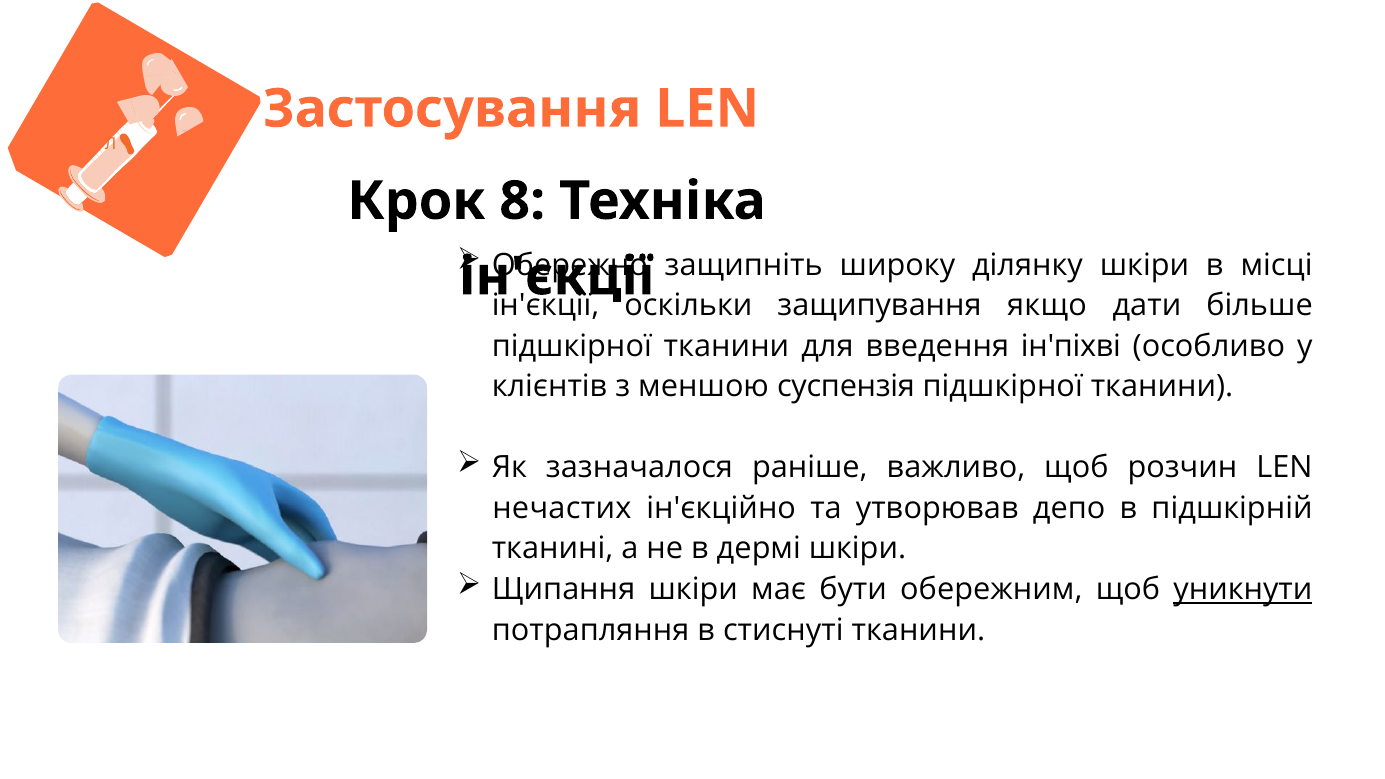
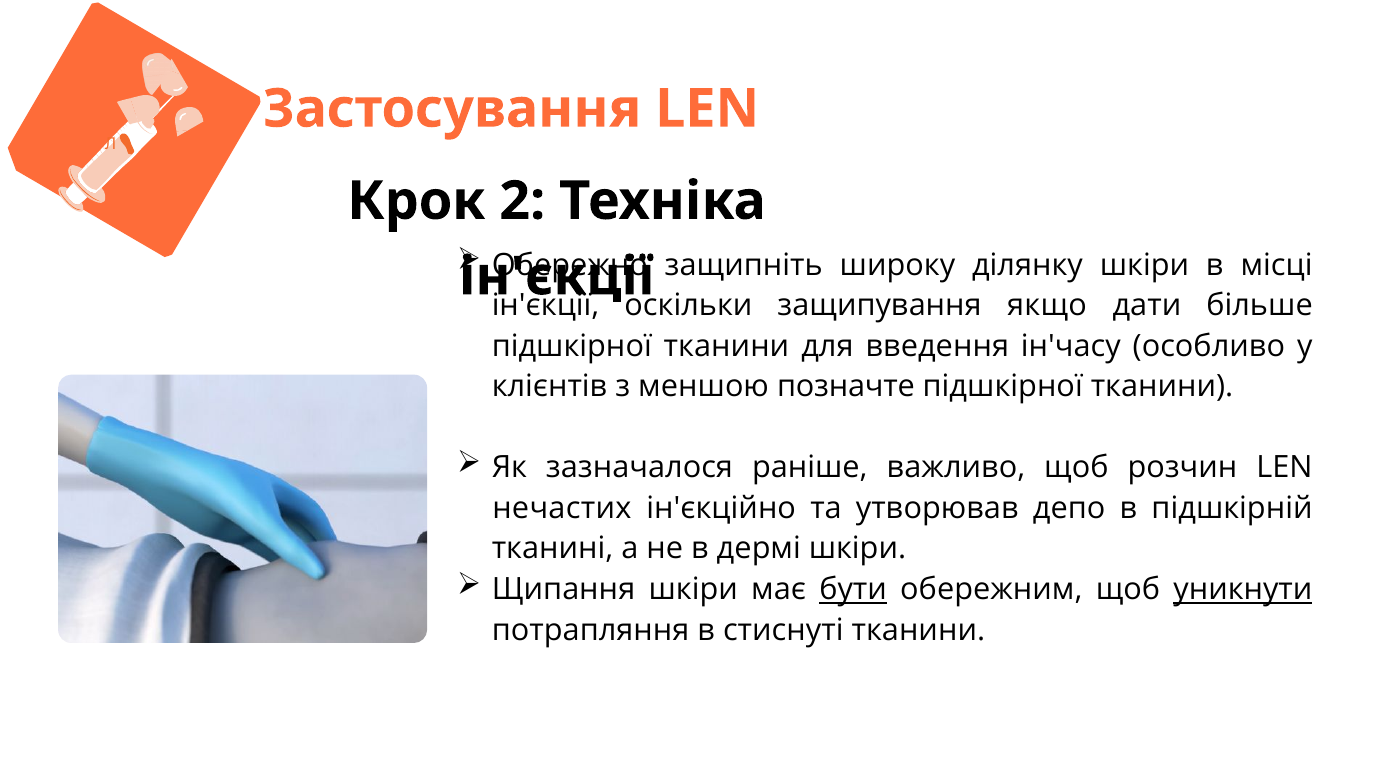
8: 8 -> 2
ін'піхві: ін'піхві -> ін'часу
суспензія: суспензія -> позначте
бути underline: none -> present
